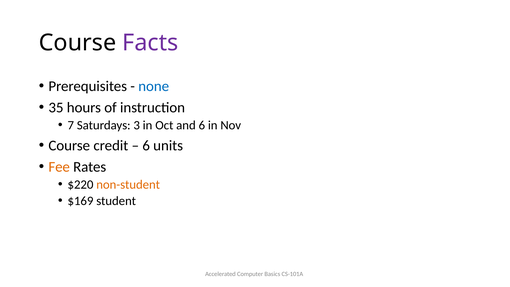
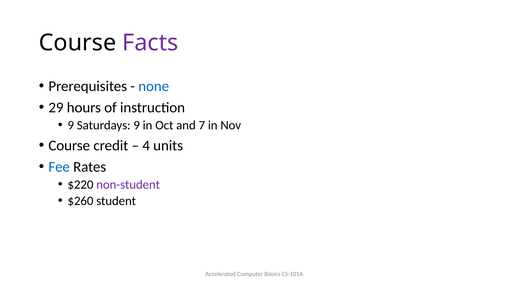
35: 35 -> 29
7 at (71, 125): 7 -> 9
Saturdays 3: 3 -> 9
and 6: 6 -> 7
6 at (146, 145): 6 -> 4
Fee colour: orange -> blue
non-student colour: orange -> purple
$169: $169 -> $260
